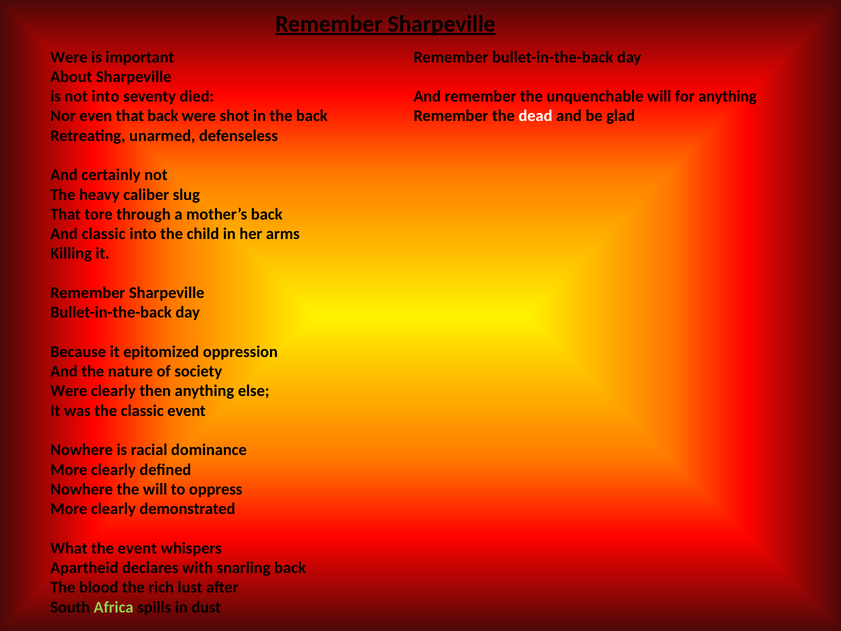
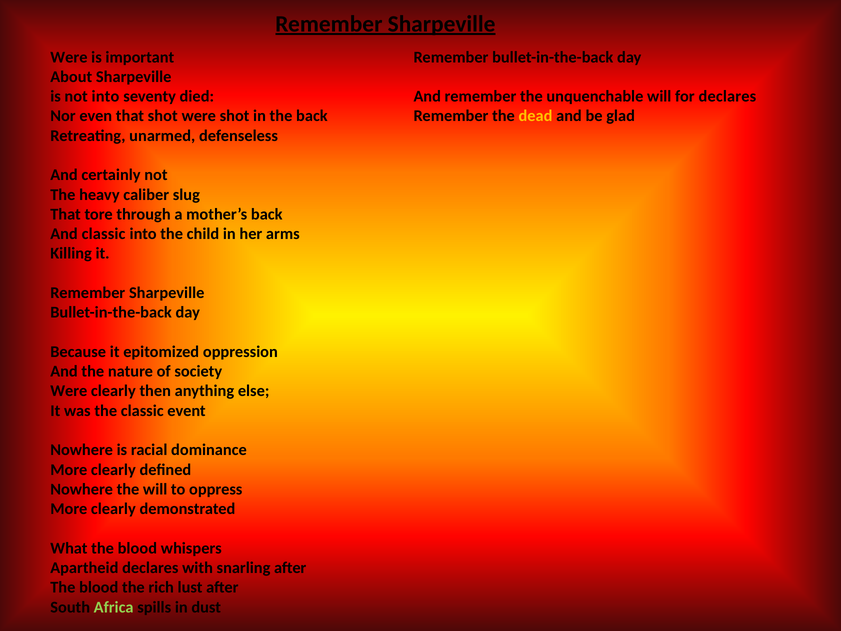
for anything: anything -> declares
that back: back -> shot
dead colour: white -> yellow
What the event: event -> blood
snarling back: back -> after
